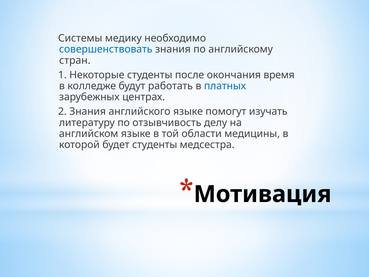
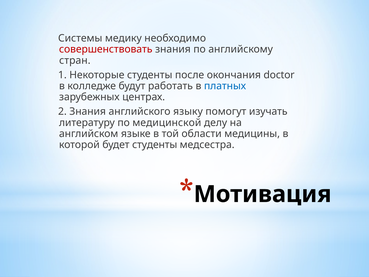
совершенствовать colour: blue -> red
время: время -> doctor
английского языке: языке -> языку
отзывчивость: отзывчивость -> медицинской
